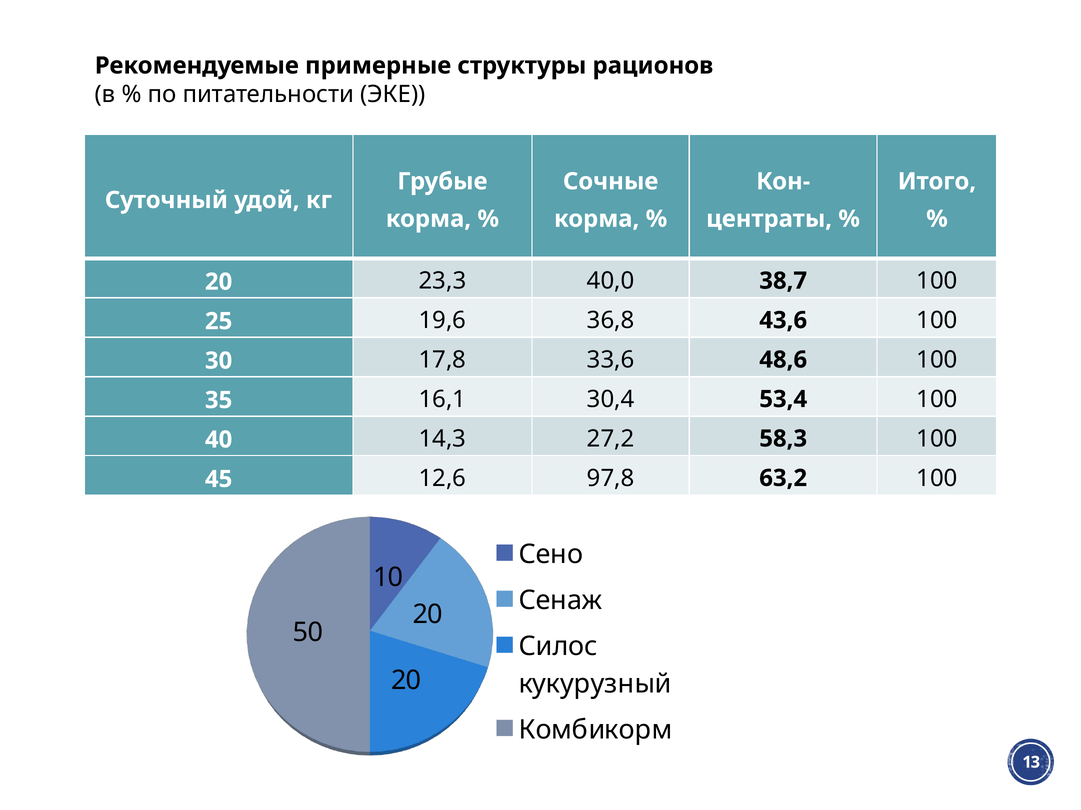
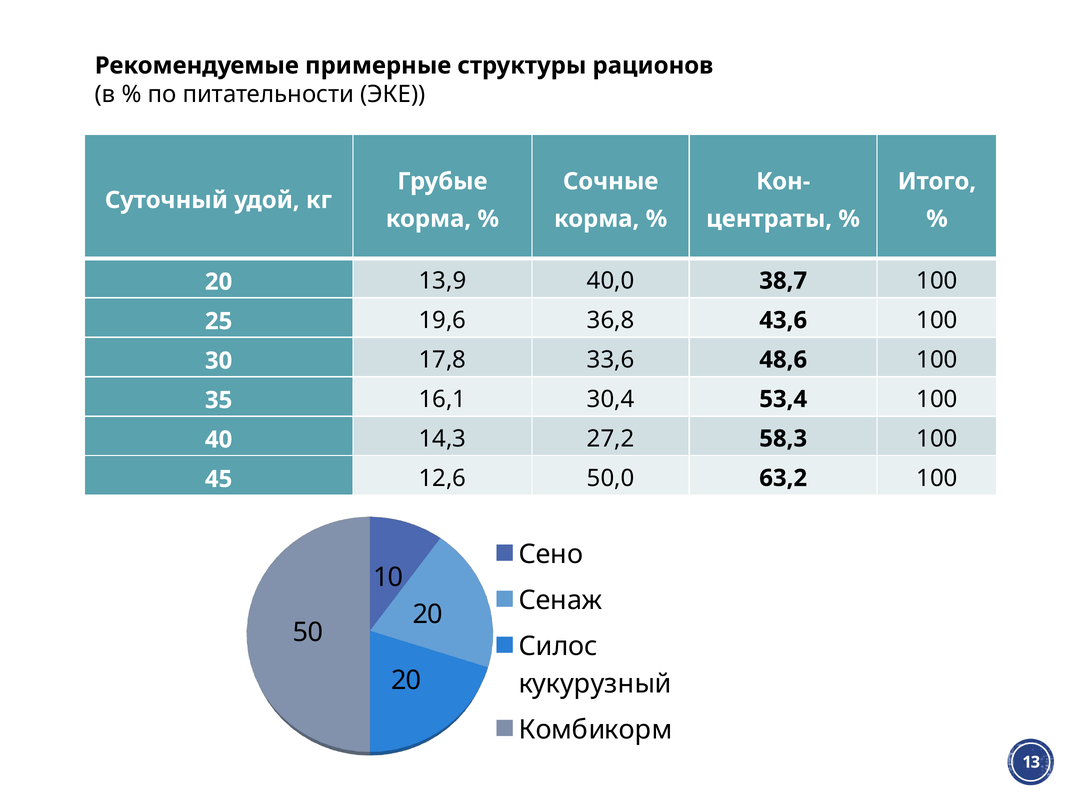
23,3: 23,3 -> 13,9
97,8: 97,8 -> 50,0
